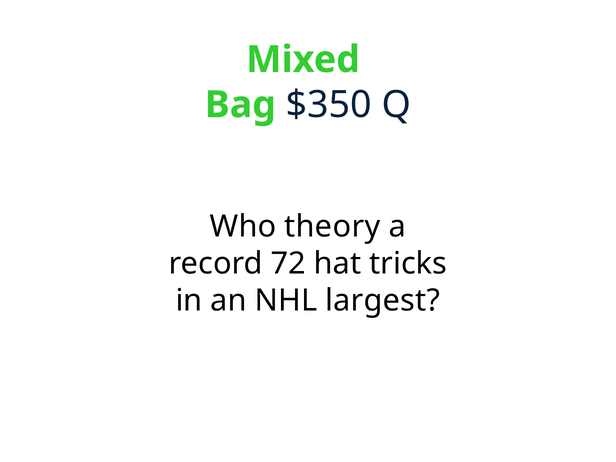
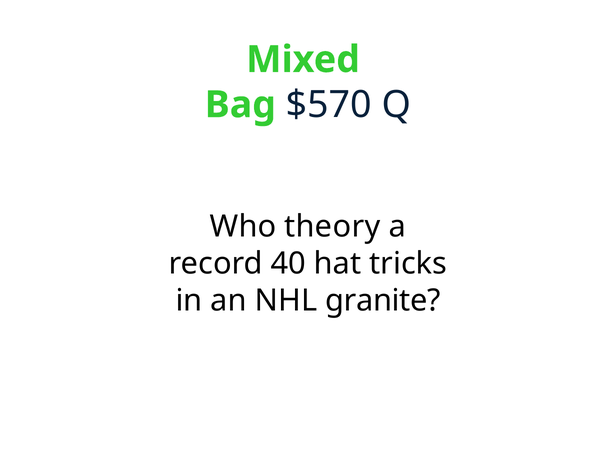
$350: $350 -> $570
72: 72 -> 40
largest: largest -> granite
